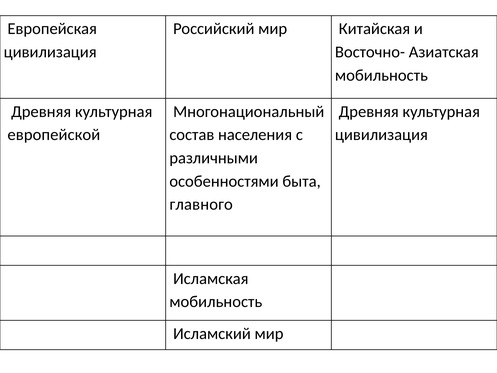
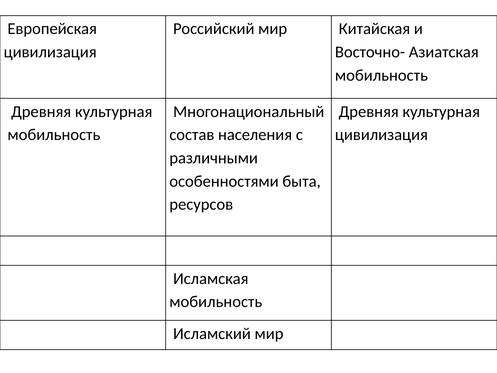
европейской at (54, 135): европейской -> мобильность
главного: главного -> ресурсов
